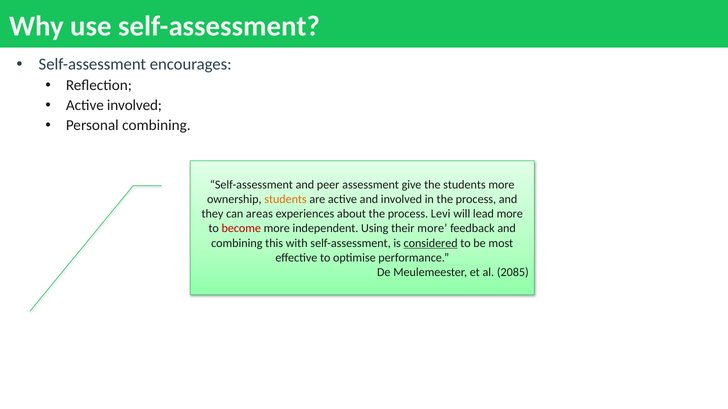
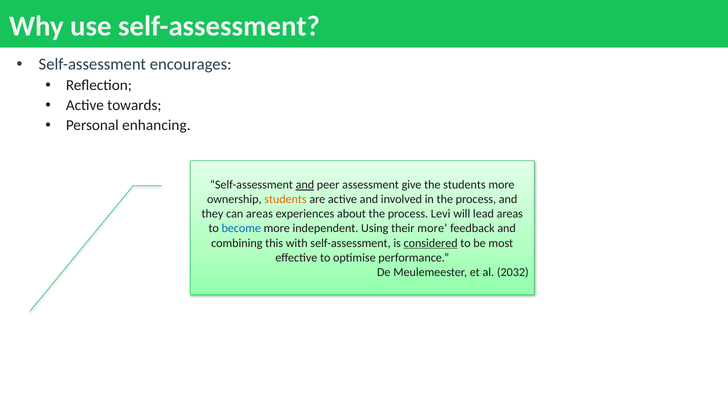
Active involved: involved -> towards
Personal combining: combining -> enhancing
and at (305, 185) underline: none -> present
lead more: more -> areas
become colour: red -> blue
2085: 2085 -> 2032
